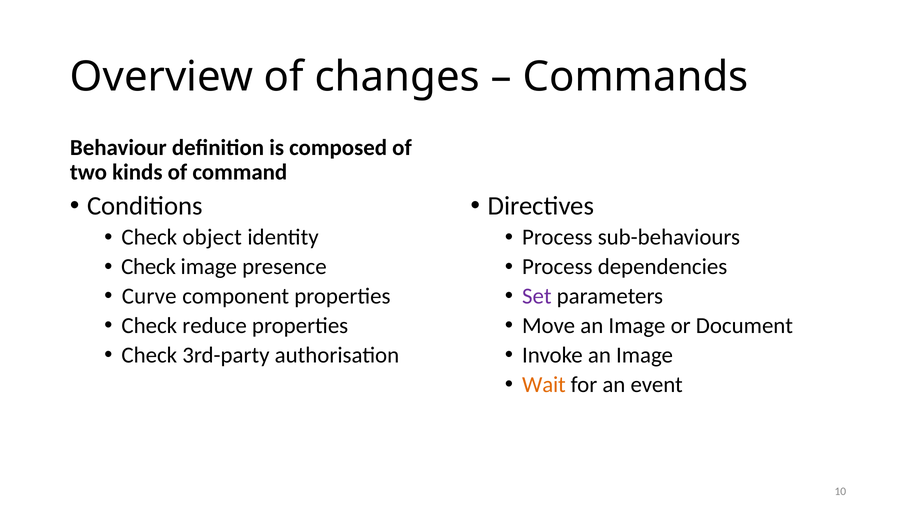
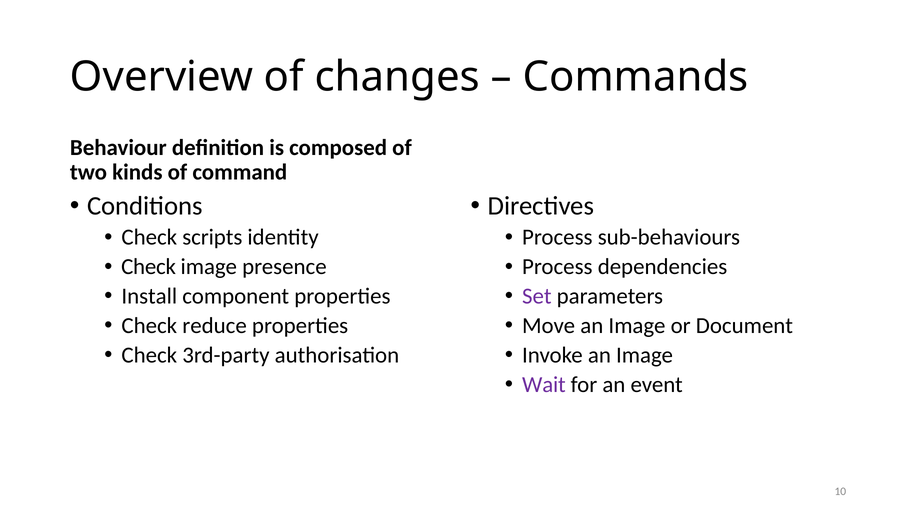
object: object -> scripts
Curve: Curve -> Install
Wait colour: orange -> purple
